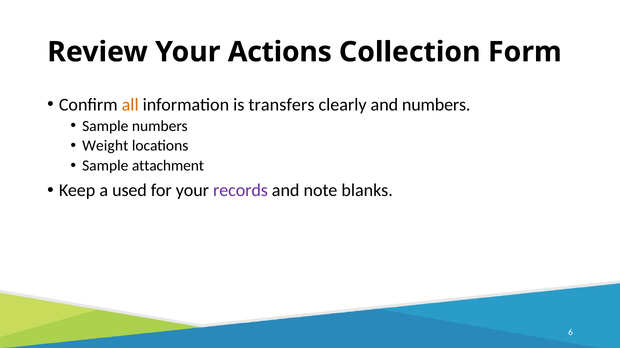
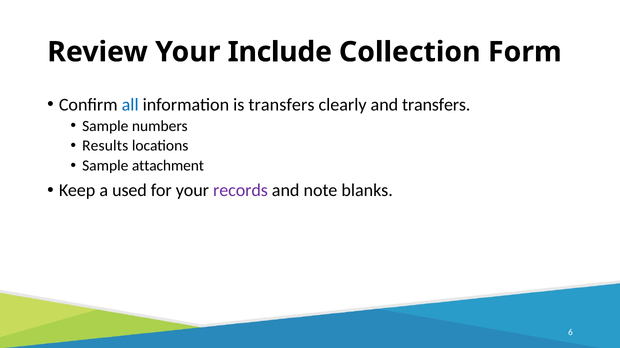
Actions: Actions -> Include
all colour: orange -> blue
and numbers: numbers -> transfers
Weight: Weight -> Results
